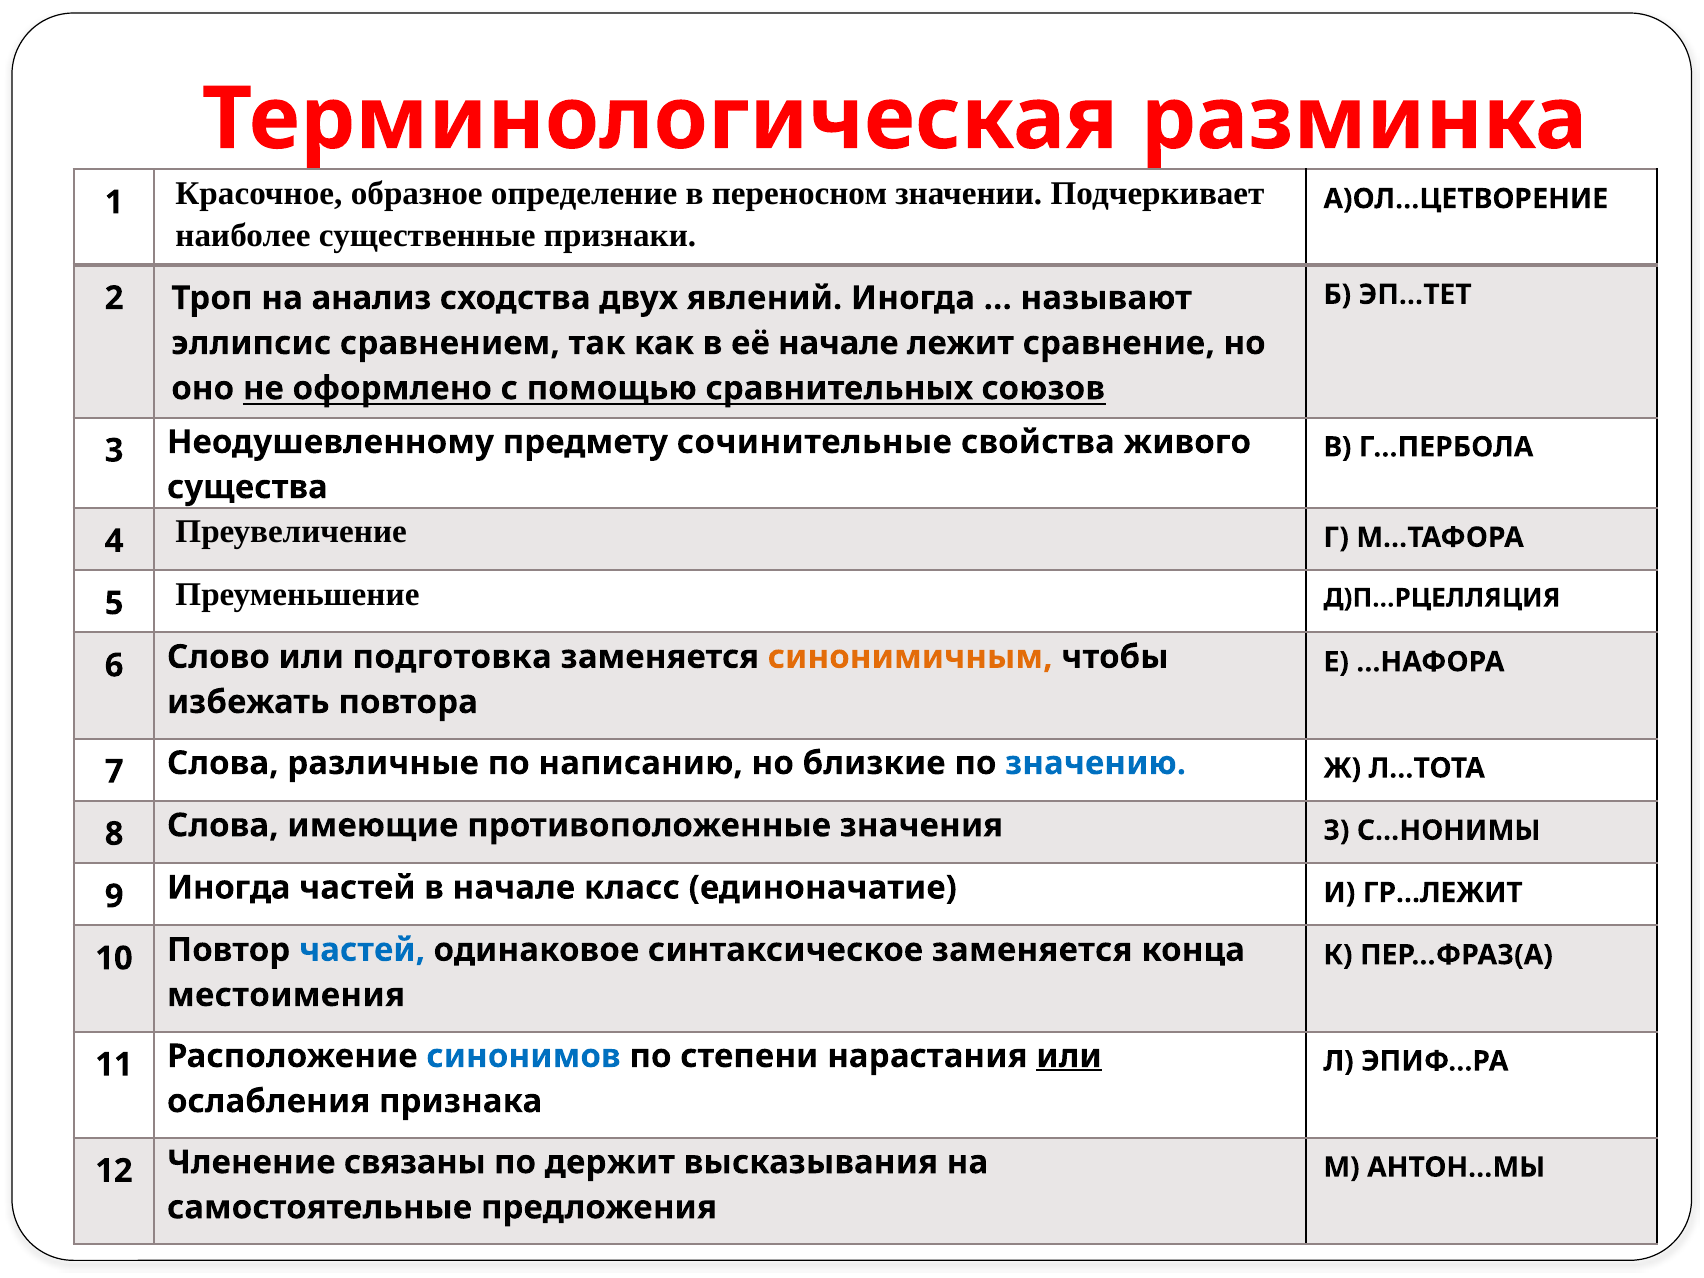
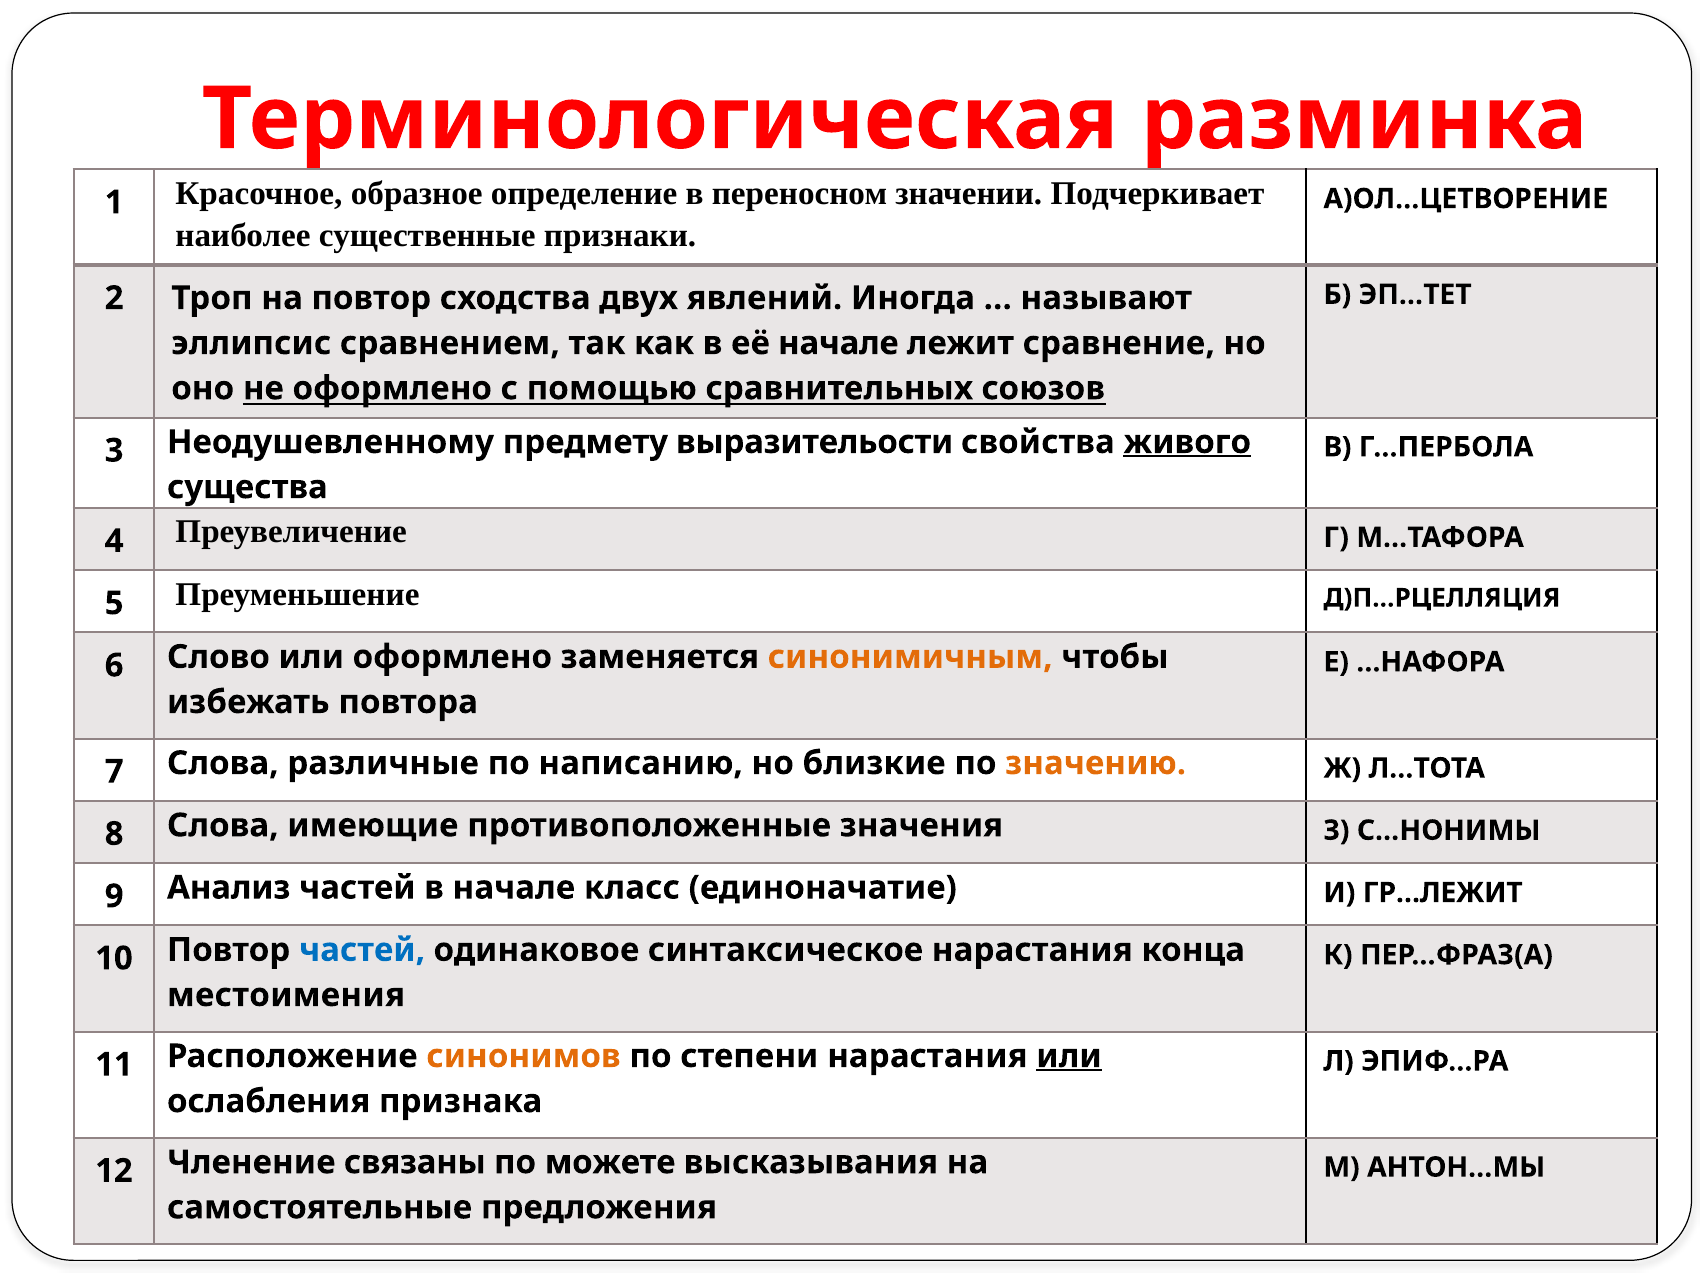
на анализ: анализ -> повтор
сочинительные: сочинительные -> выразительости
живого underline: none -> present
или подготовка: подготовка -> оформлено
значению colour: blue -> orange
9 Иногда: Иногда -> Анализ
синтаксическое заменяется: заменяется -> нарастания
синонимов colour: blue -> orange
держит: держит -> можете
